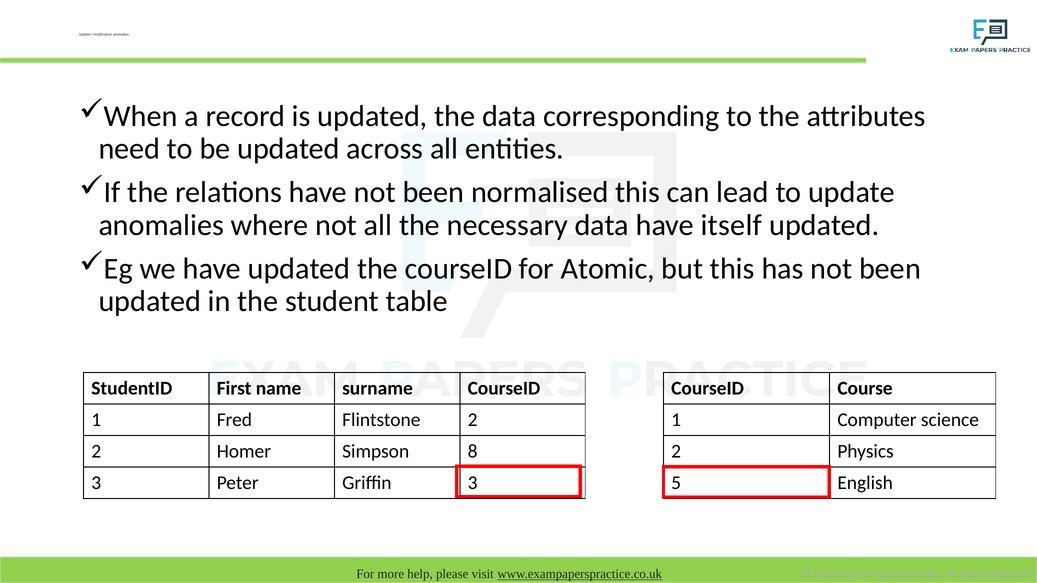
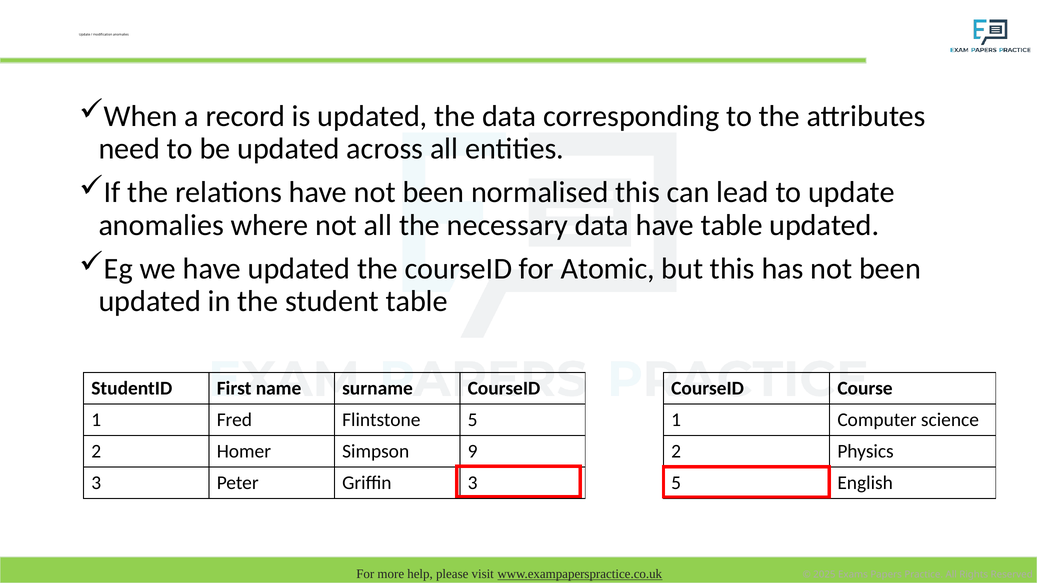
have itself: itself -> table
Flintstone 2: 2 -> 5
8: 8 -> 9
